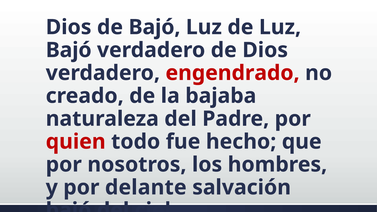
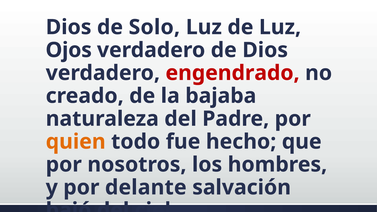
de Bajó: Bajó -> Solo
Bajó at (69, 50): Bajó -> Ojos
quien colour: red -> orange
